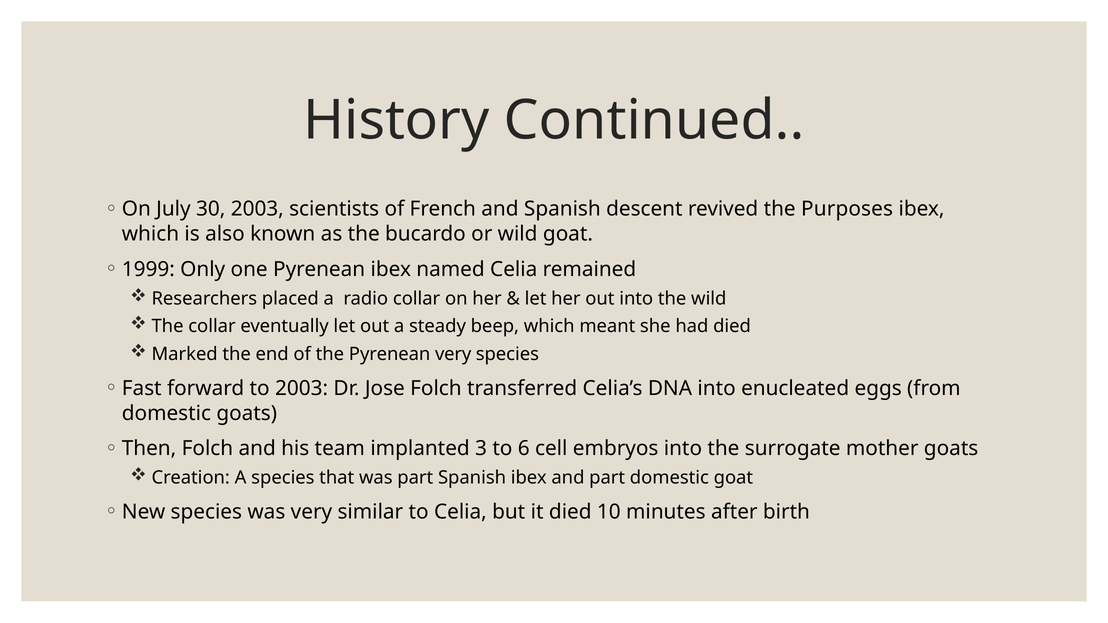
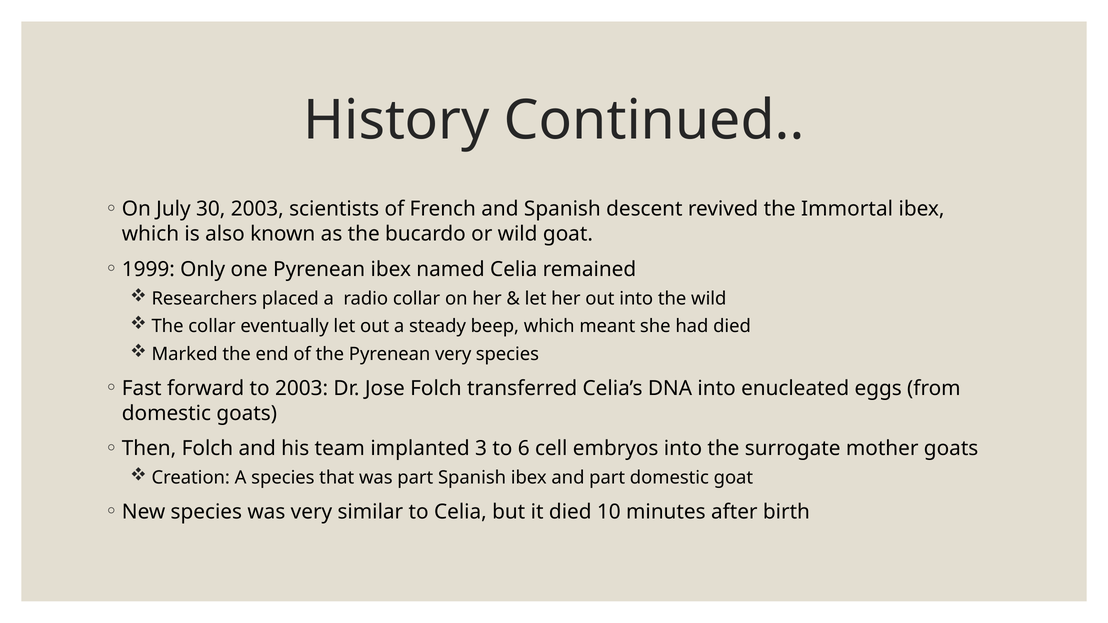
Purposes: Purposes -> Immortal
